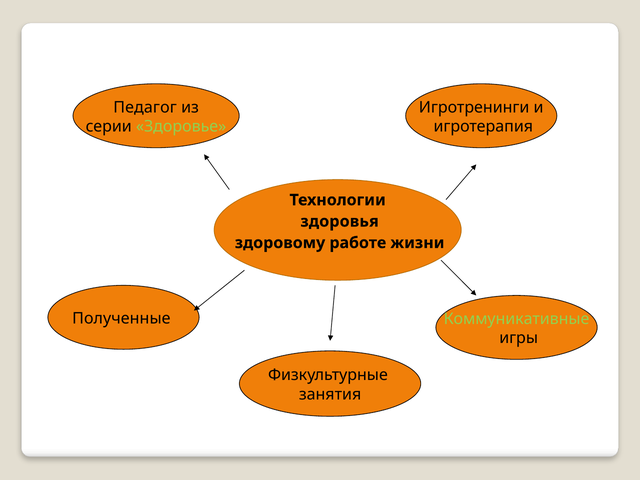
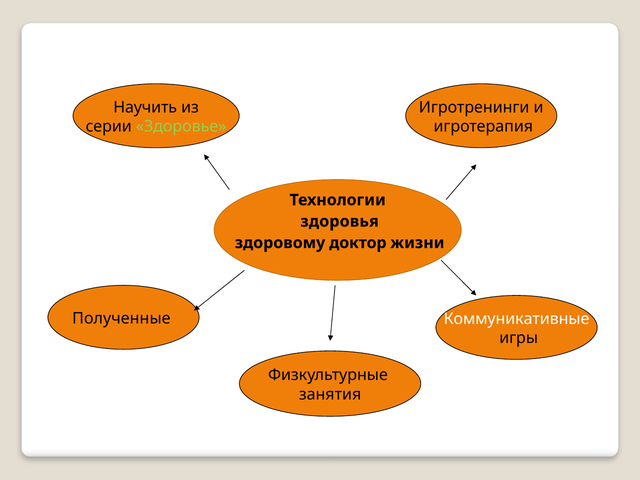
Педагог: Педагог -> Научить
работе: работе -> доктор
Коммуникативные colour: light green -> white
